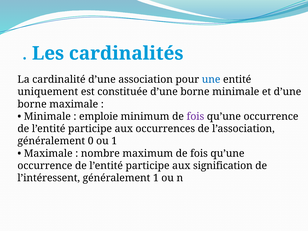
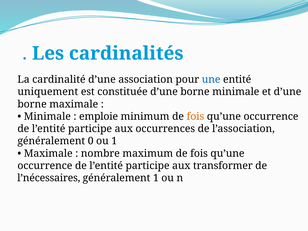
fois at (195, 116) colour: purple -> orange
signification: signification -> transformer
l’intéressent: l’intéressent -> l’nécessaires
